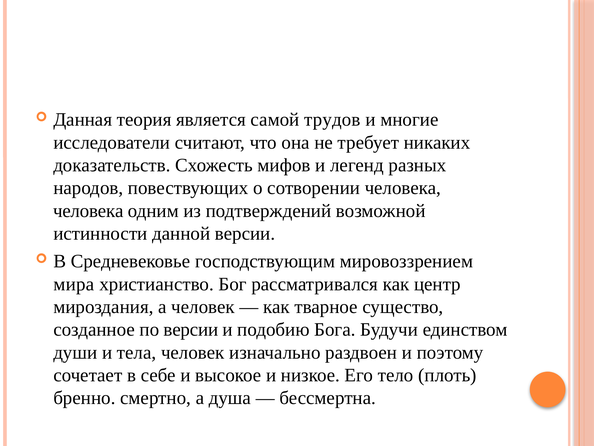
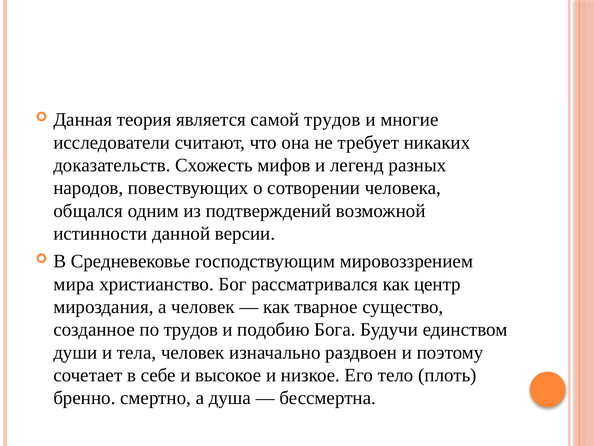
человека at (88, 211): человека -> общался
по версии: версии -> трудов
